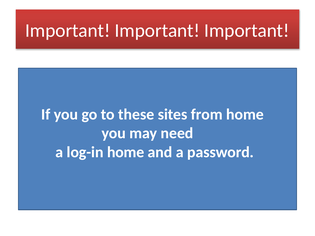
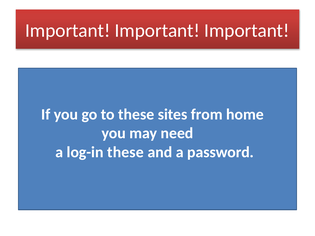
log-in home: home -> these
